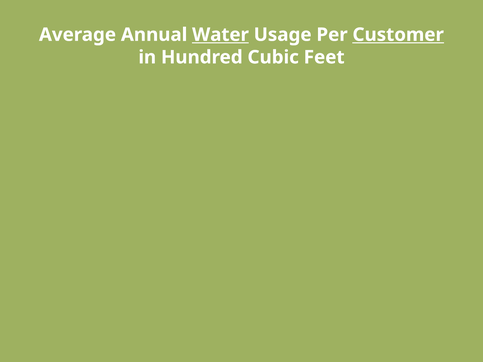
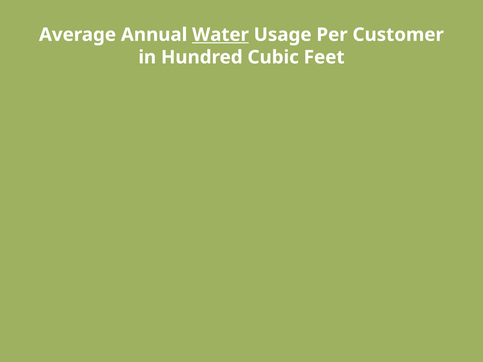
Customer underline: present -> none
